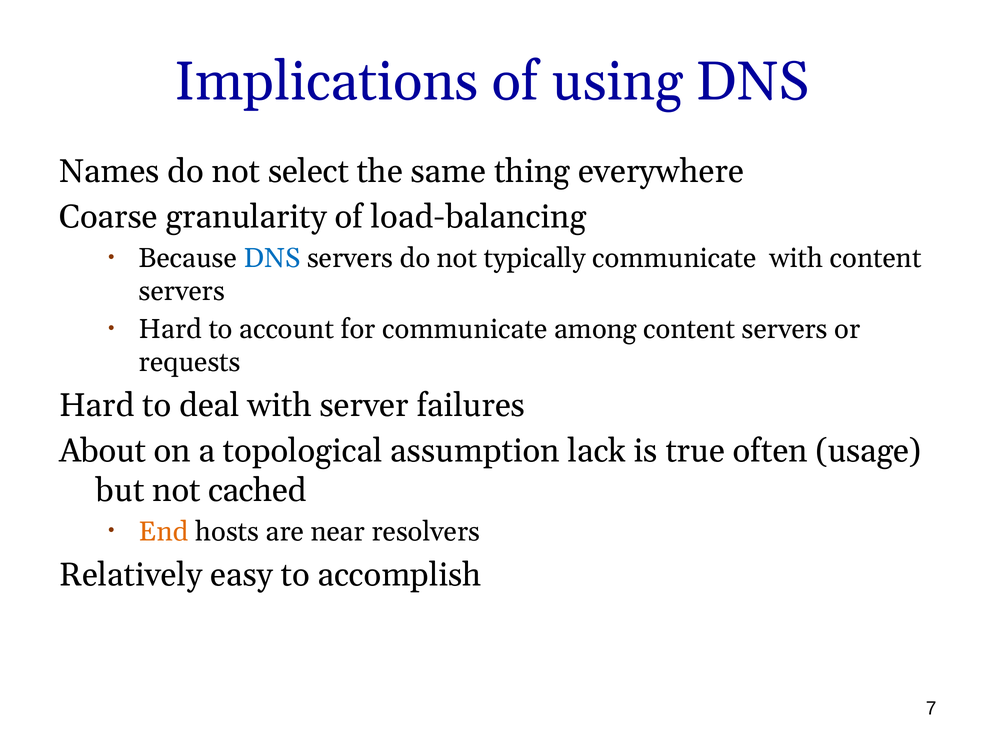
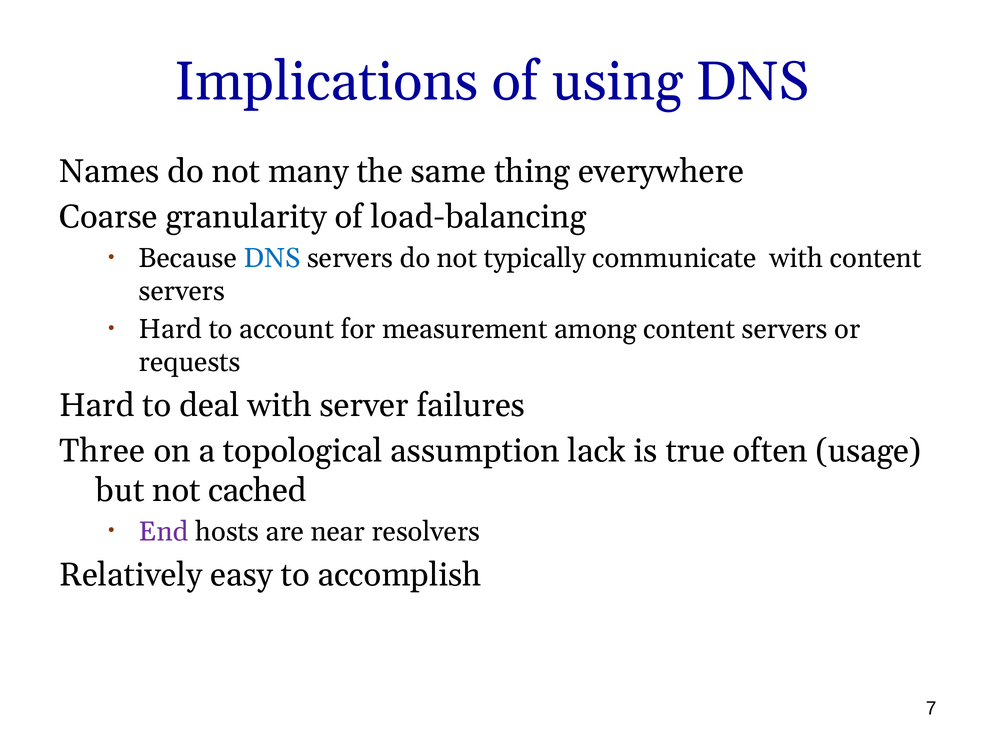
select: select -> many
for communicate: communicate -> measurement
About: About -> Three
End colour: orange -> purple
